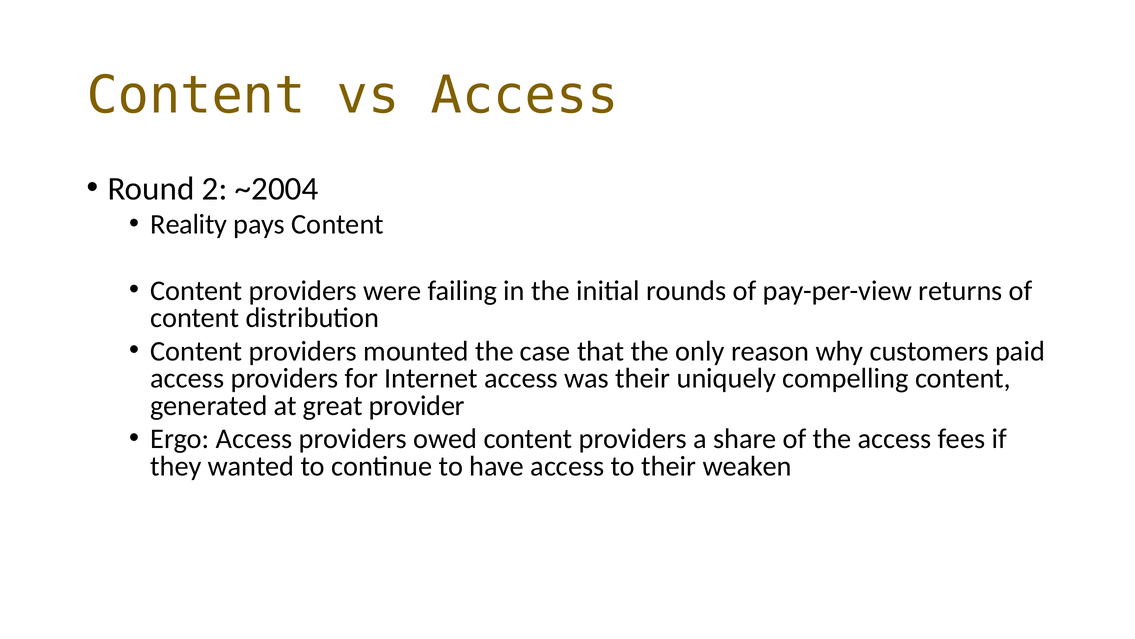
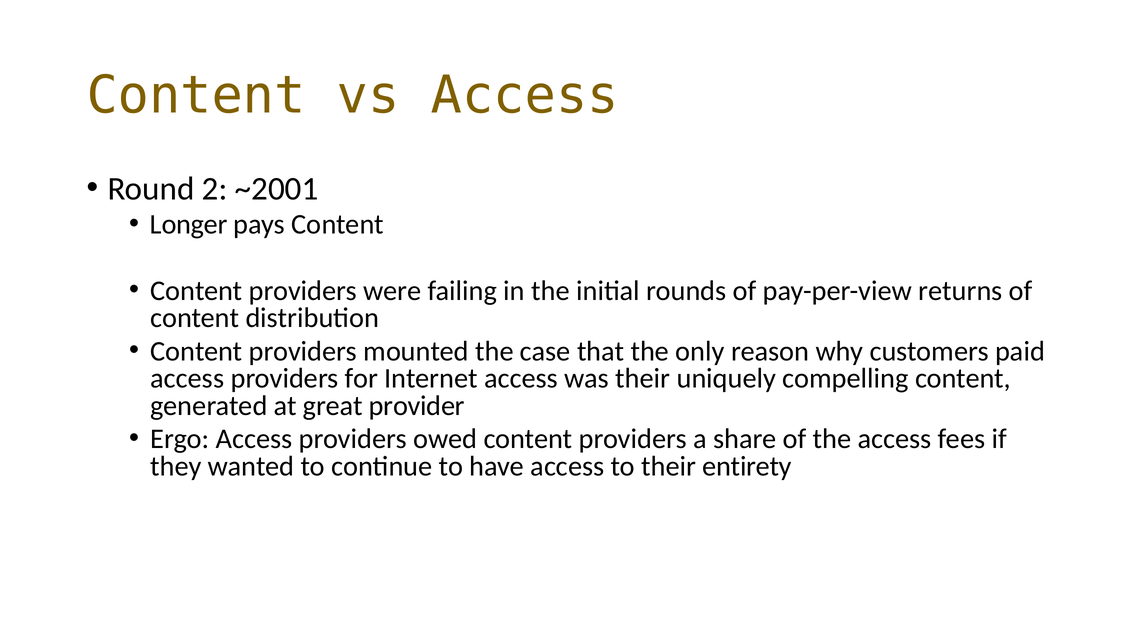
~2004: ~2004 -> ~2001
Reality: Reality -> Longer
weaken: weaken -> entirety
